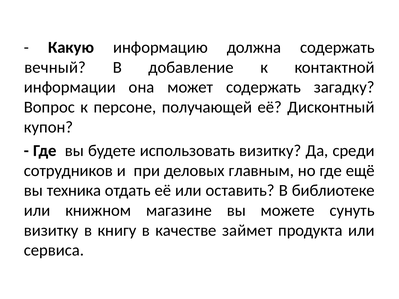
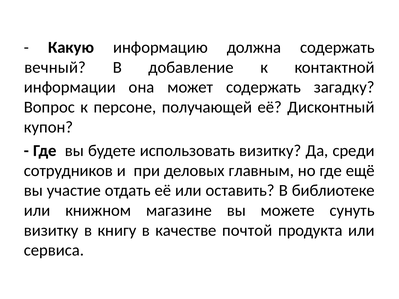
техника: техника -> участие
займет: займет -> почтой
